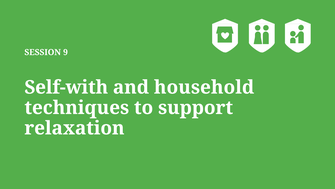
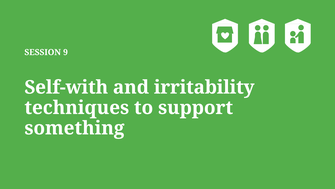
household: household -> irritability
relaxation: relaxation -> something
